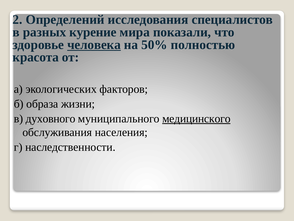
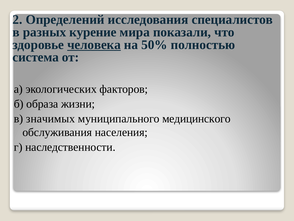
красота: красота -> система
духовного: духовного -> значимых
медицинского underline: present -> none
